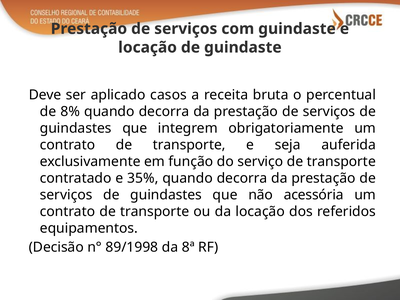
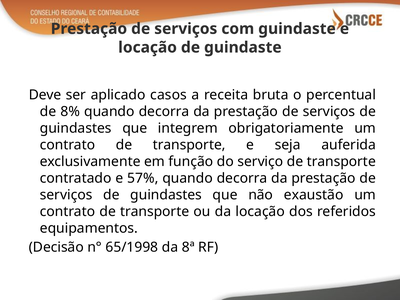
35%: 35% -> 57%
acessória: acessória -> exaustão
89/1998: 89/1998 -> 65/1998
